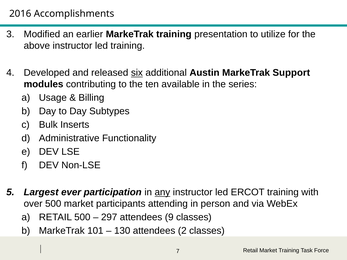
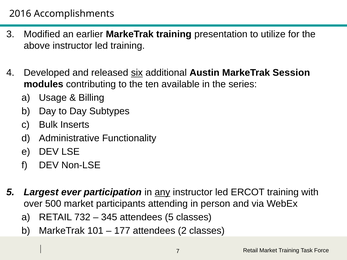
Support: Support -> Session
RETAIL 500: 500 -> 732
297: 297 -> 345
attendees 9: 9 -> 5
130: 130 -> 177
